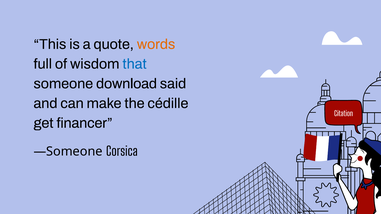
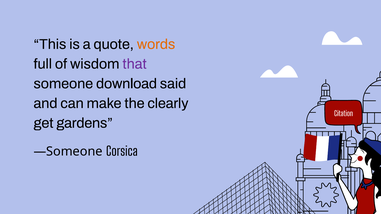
that colour: blue -> purple
cédille: cédille -> clearly
financer: financer -> gardens
